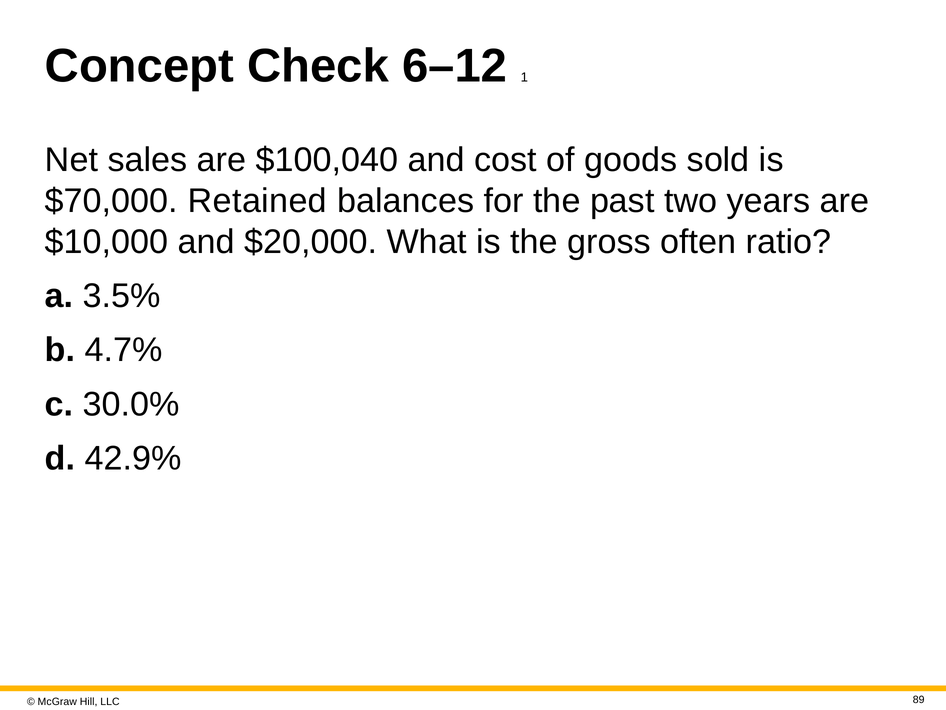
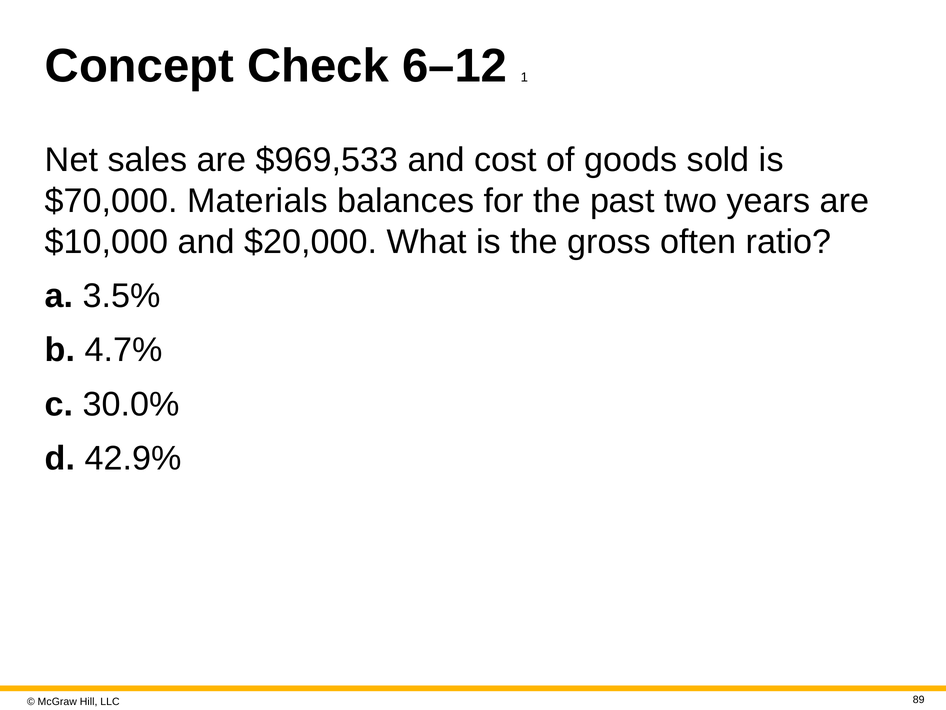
$100,040: $100,040 -> $969,533
Retained: Retained -> Materials
